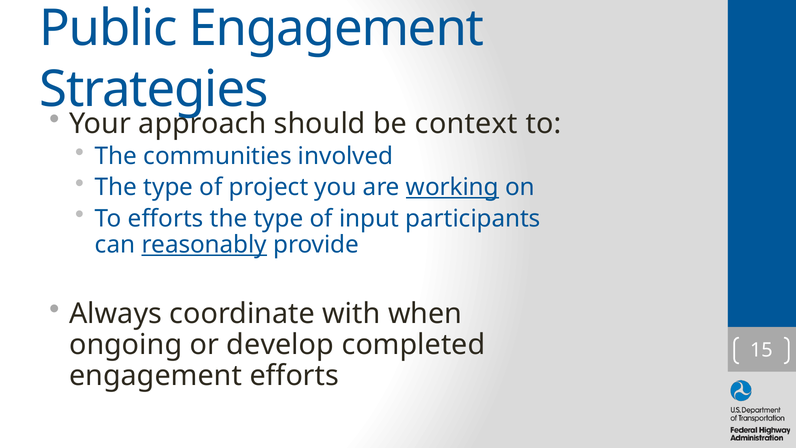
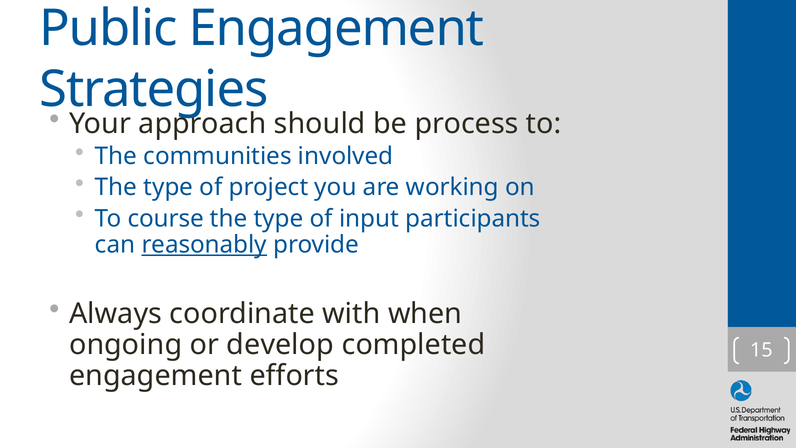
context: context -> process
working underline: present -> none
To efforts: efforts -> course
